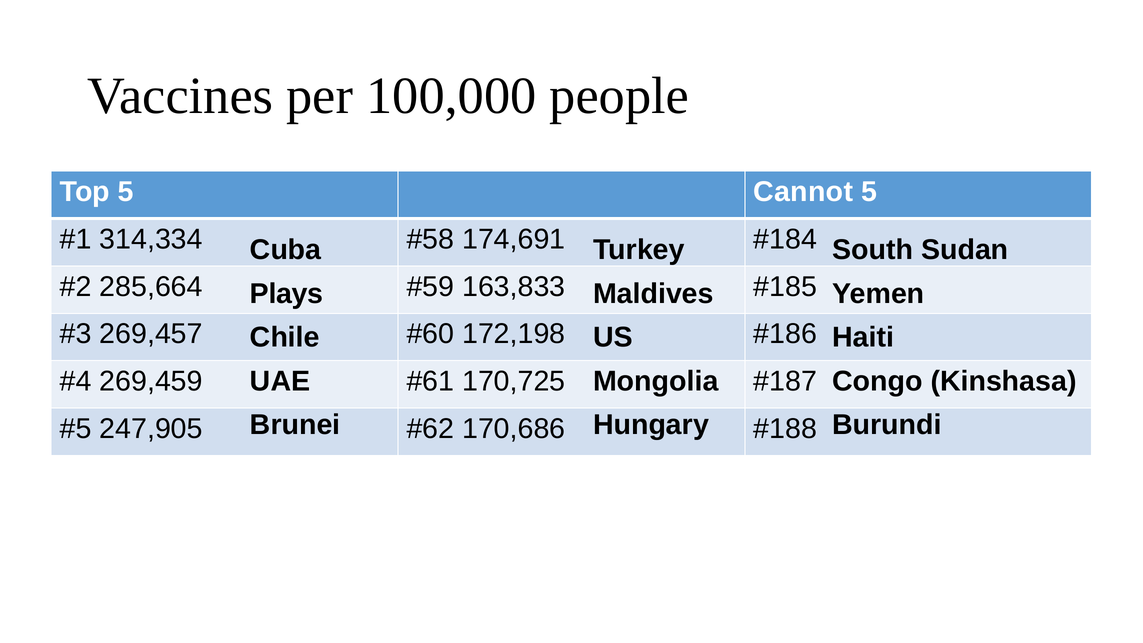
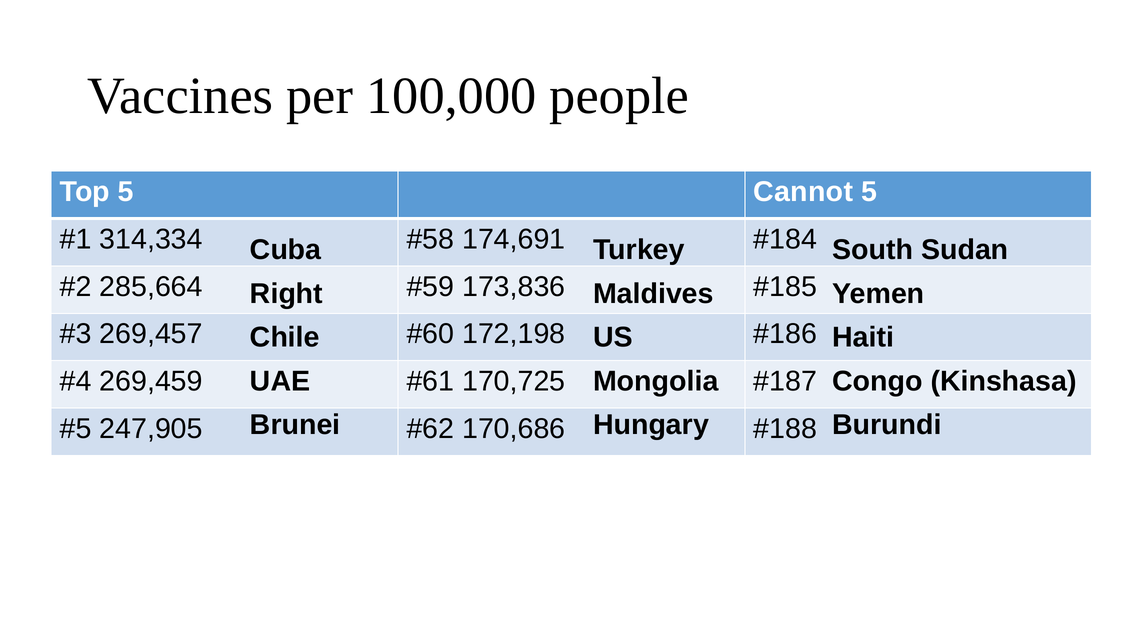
163,833: 163,833 -> 173,836
Plays: Plays -> Right
